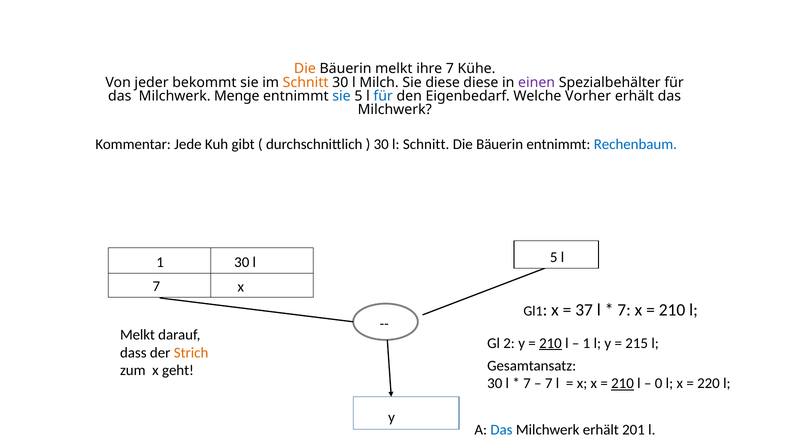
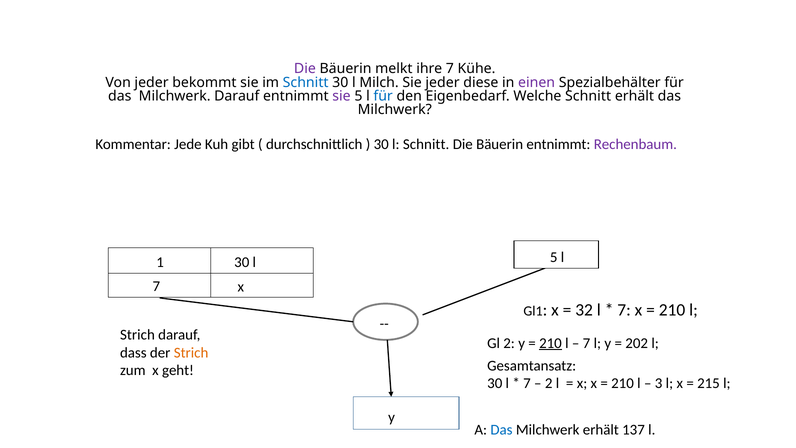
Die at (305, 69) colour: orange -> purple
Schnitt at (306, 82) colour: orange -> blue
Sie diese: diese -> jeder
Milchwerk Menge: Menge -> Darauf
sie at (342, 96) colour: blue -> purple
Welche Vorher: Vorher -> Schnitt
Rechenbaum colour: blue -> purple
37: 37 -> 32
Melkt at (138, 335): Melkt -> Strich
1 at (587, 343): 1 -> 7
215: 215 -> 202
7 at (549, 383): 7 -> 2
210 at (623, 383) underline: present -> none
0: 0 -> 3
220: 220 -> 215
201: 201 -> 137
